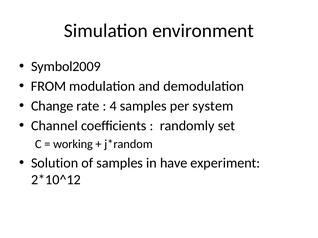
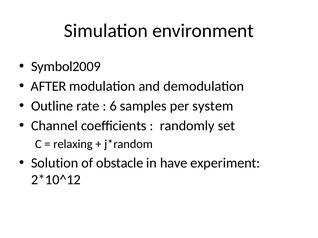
FROM: FROM -> AFTER
Change: Change -> Outline
4: 4 -> 6
working: working -> relaxing
of samples: samples -> obstacle
